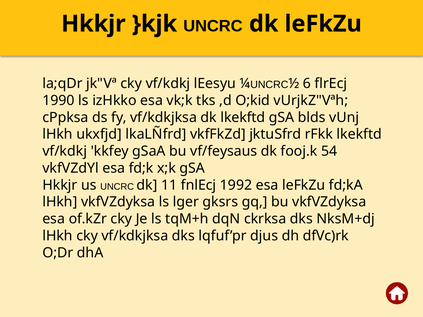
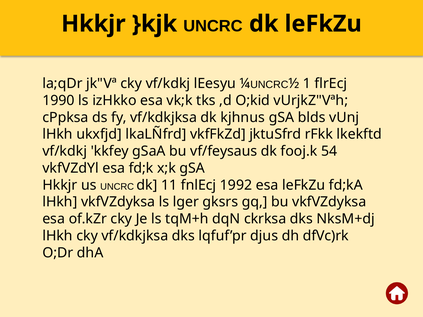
6: 6 -> 1
dk lkekftd: lkekftd -> kjhnus
